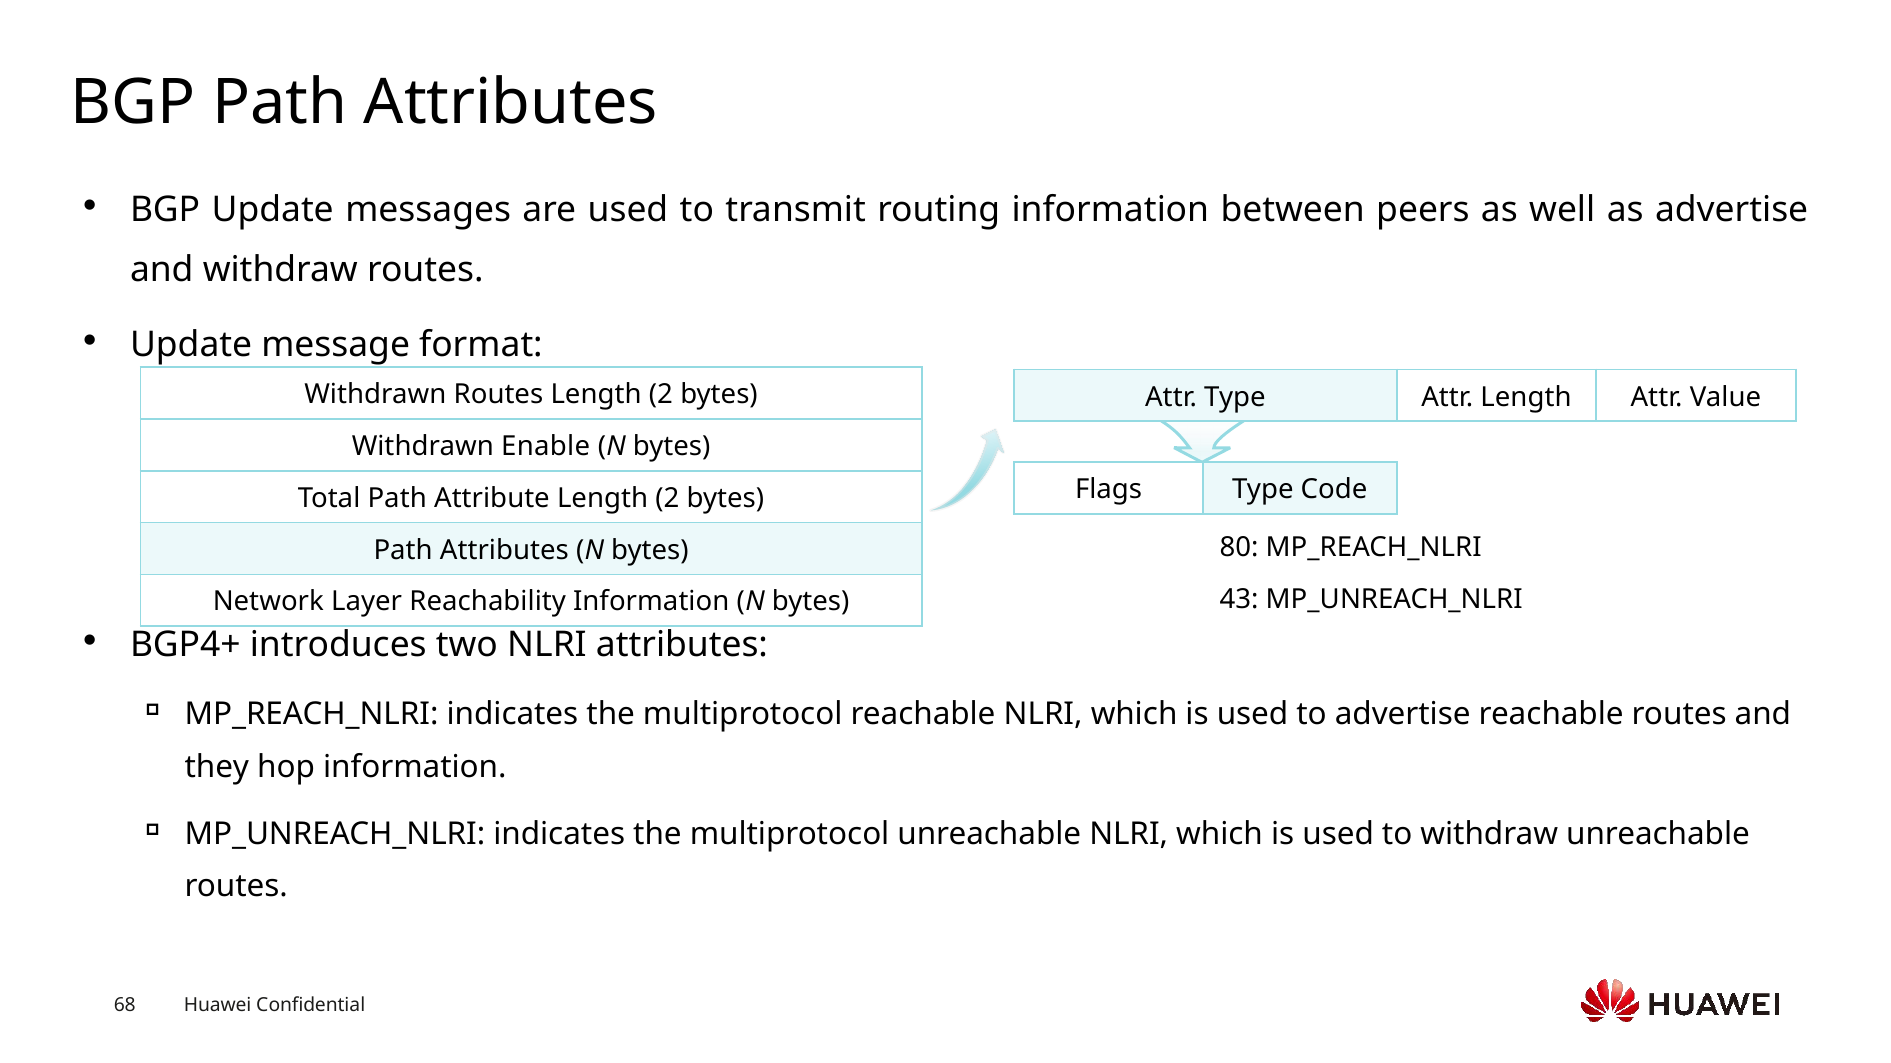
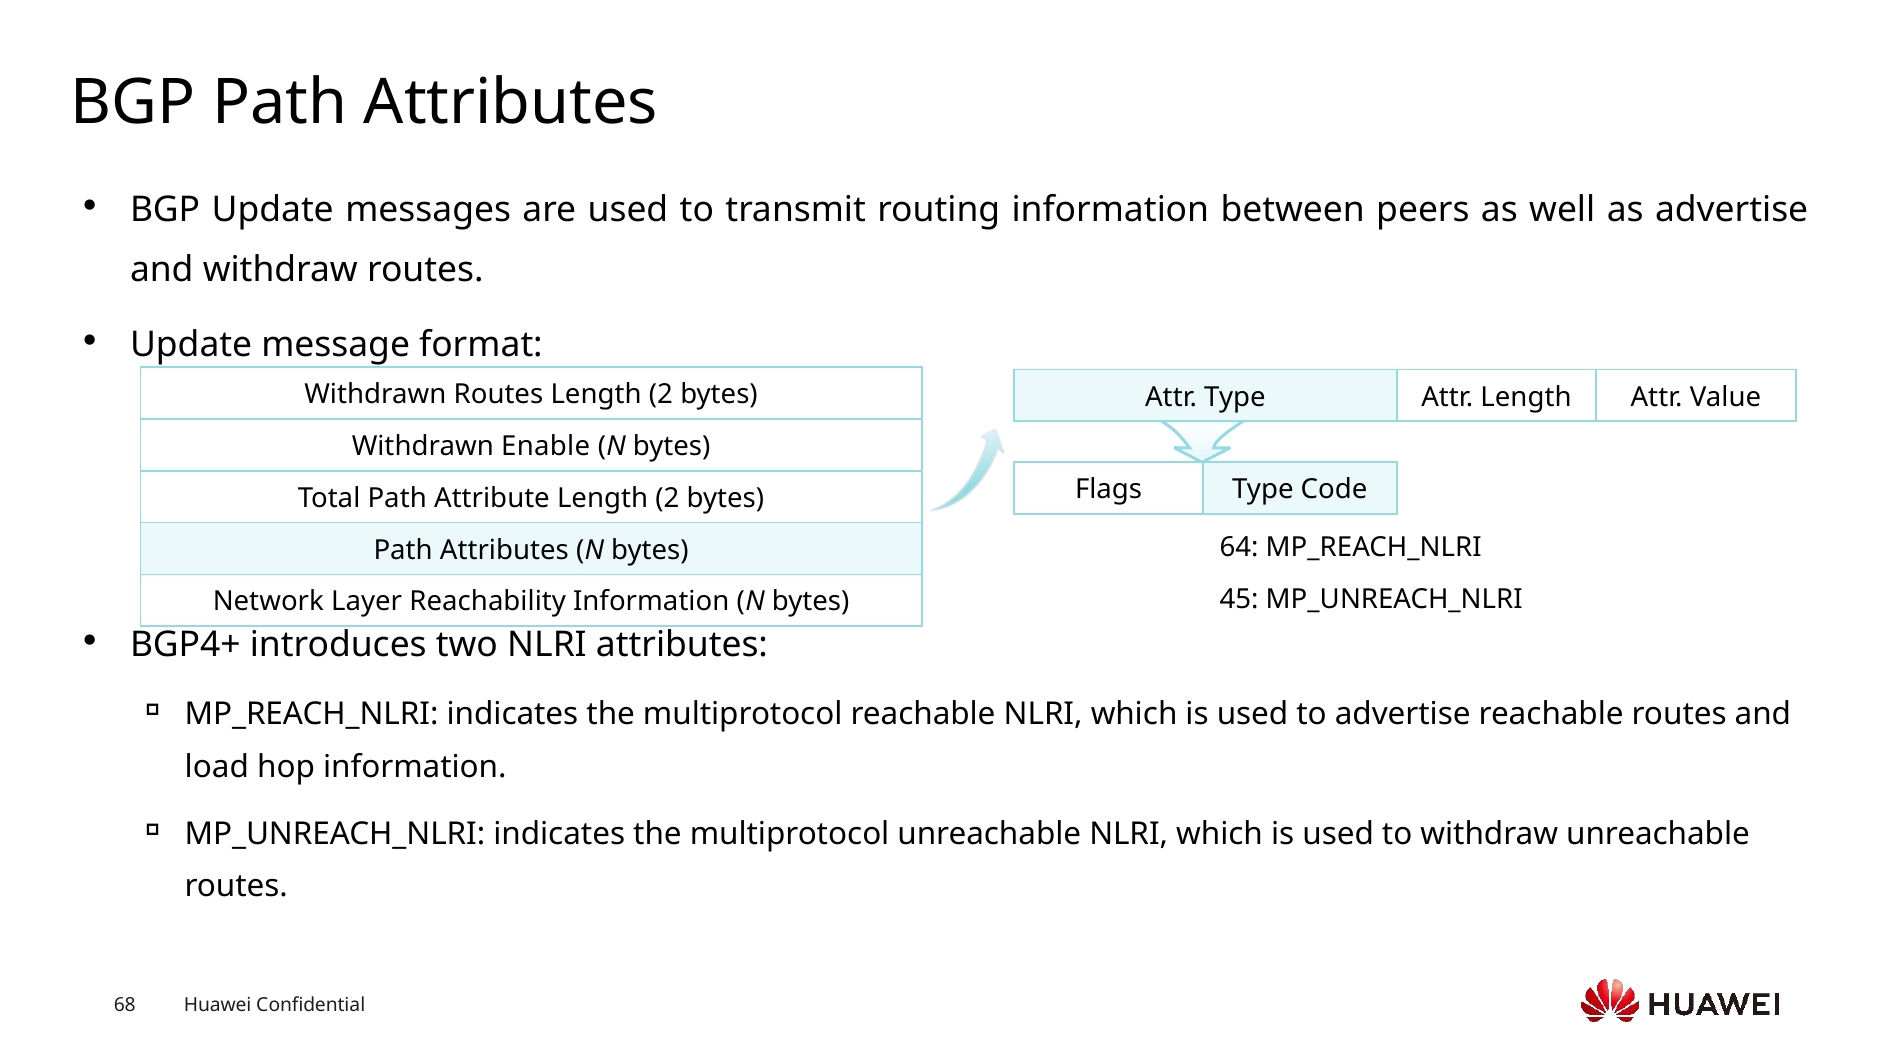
80: 80 -> 64
43: 43 -> 45
they: they -> load
